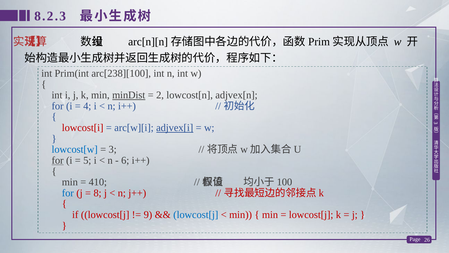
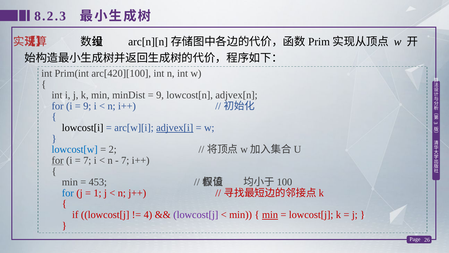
arc[238][100: arc[238][100 -> arc[420][100
minDist underline: present -> none
2 at (160, 95): 2 -> 9
4 at (87, 106): 4 -> 9
lowcost[i colour: red -> black
3 at (113, 149): 3 -> 2
5 at (87, 160): 5 -> 7
6 at (125, 160): 6 -> 7
410: 410 -> 453
8: 8 -> 1
9: 9 -> 4
lowcost[j at (196, 214) colour: blue -> purple
min at (270, 214) underline: none -> present
